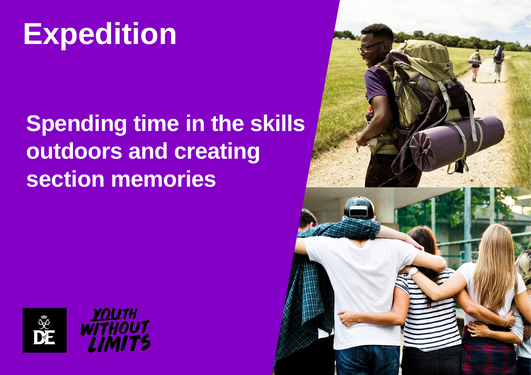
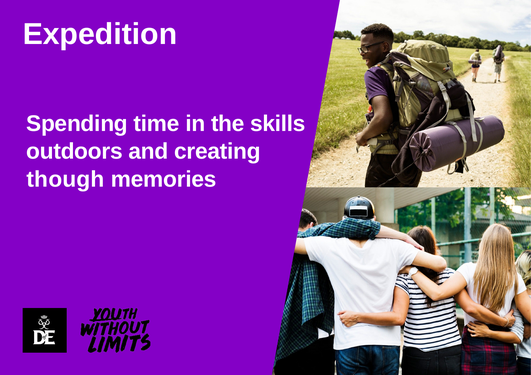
section: section -> though
